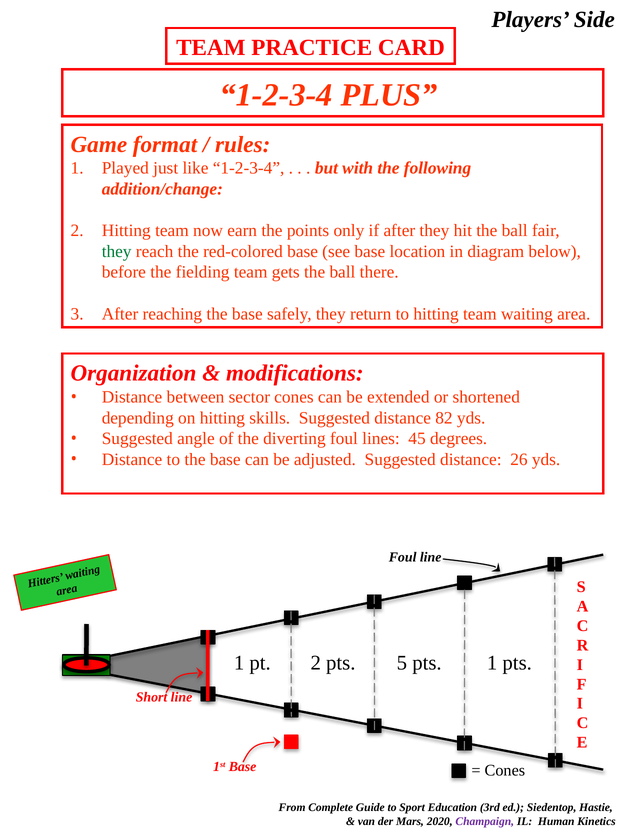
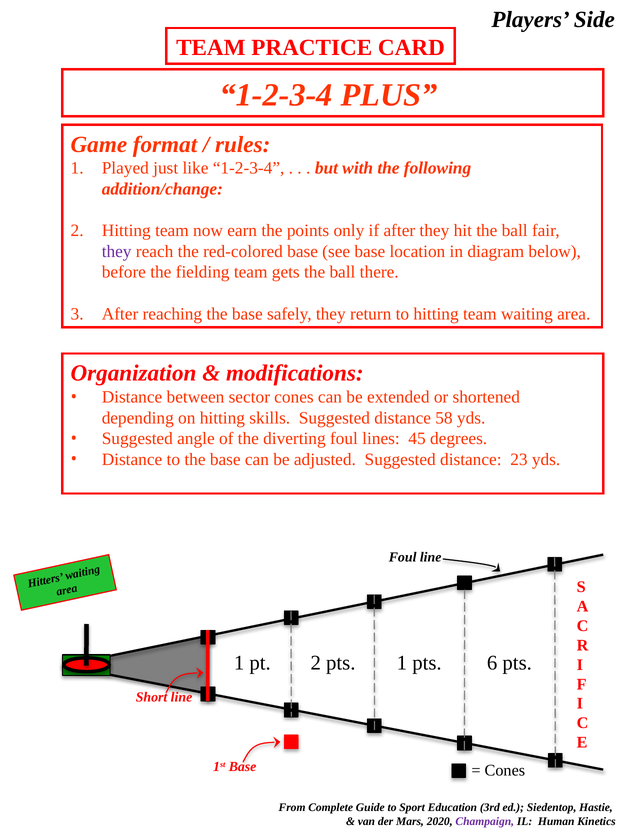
they at (117, 251) colour: green -> purple
82: 82 -> 58
26: 26 -> 23
pts 5: 5 -> 1
pt 1: 1 -> 6
